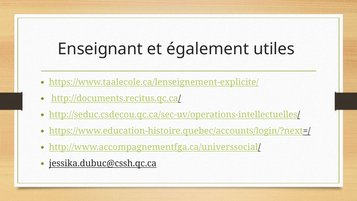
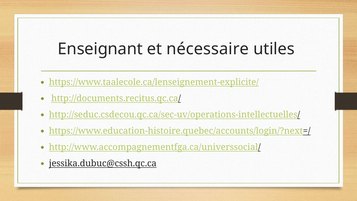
également: également -> nécessaire
